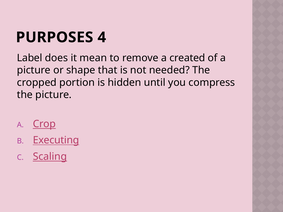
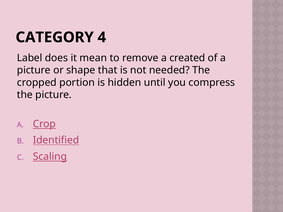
PURPOSES: PURPOSES -> CATEGORY
Executing: Executing -> Identified
